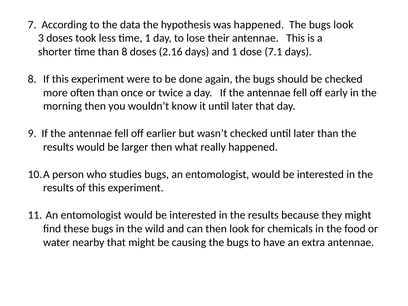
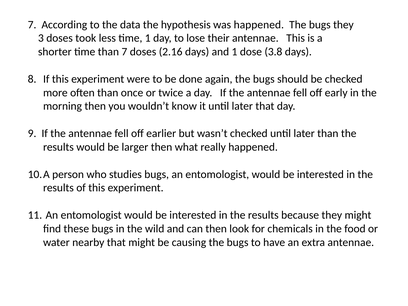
bugs look: look -> they
than 8: 8 -> 7
7.1: 7.1 -> 3.8
